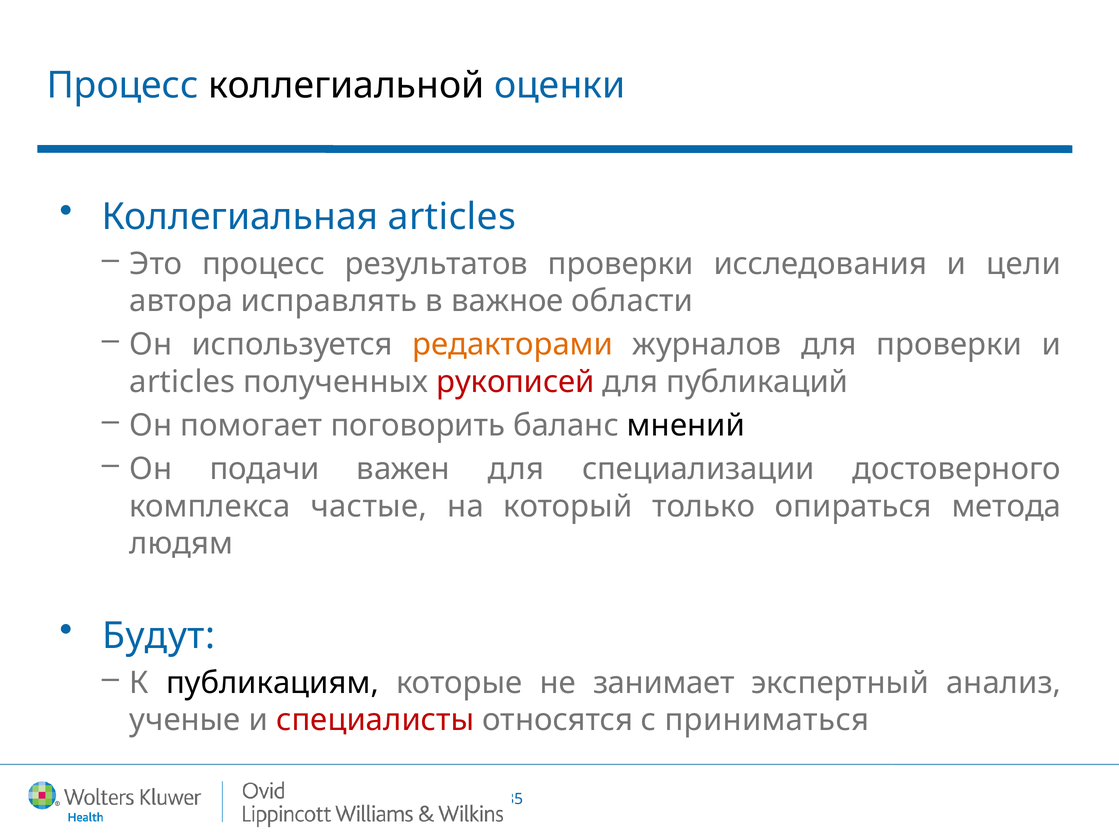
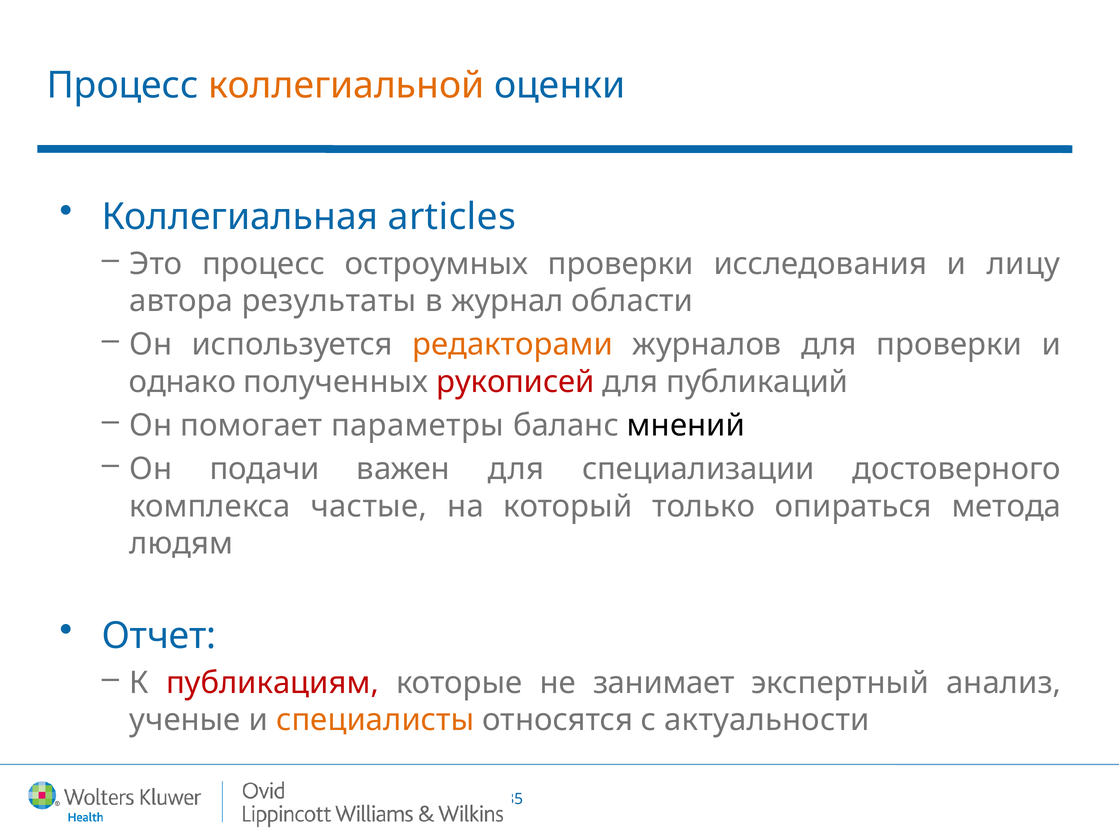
коллегиальной colour: black -> orange
результатов: результатов -> остроумных
цели: цели -> лицу
исправлять: исправлять -> результаты
важное: важное -> журнал
articles at (182, 382): articles -> однако
поговорить: поговорить -> параметры
Будут: Будут -> Отчет
публикациям colour: black -> red
специалисты colour: red -> orange
приниматься: приниматься -> актуальности
